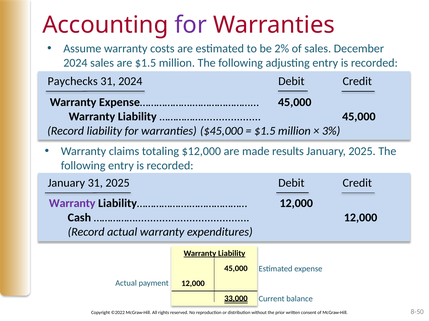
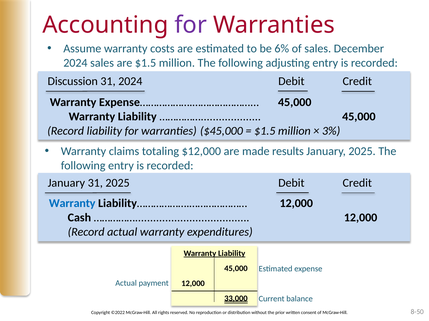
2%: 2% -> 6%
Paychecks: Paychecks -> Discussion
Warranty at (72, 204) colour: purple -> blue
